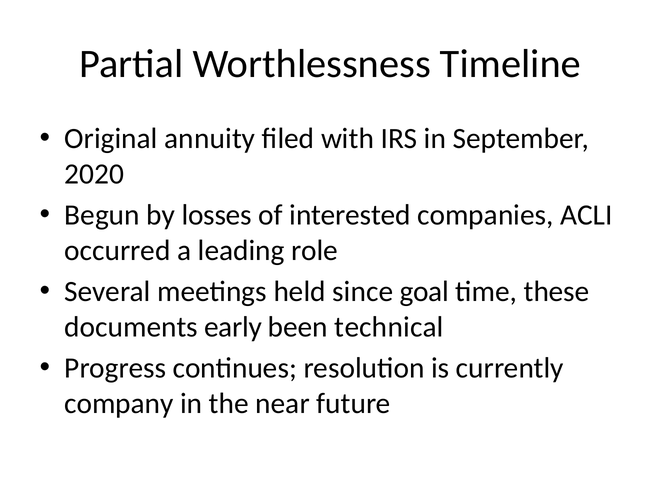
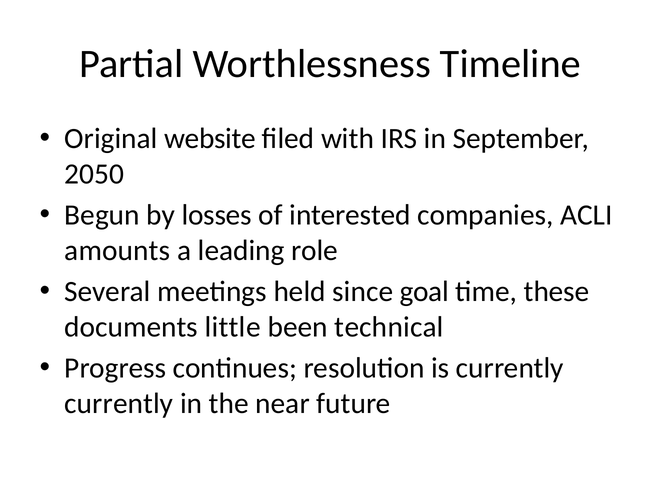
annuity: annuity -> website
2020: 2020 -> 2050
occurred: occurred -> amounts
early: early -> little
company at (119, 403): company -> currently
